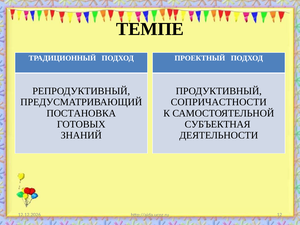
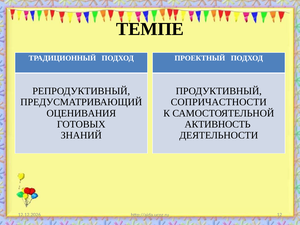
ПОСТАНОВКА: ПОСТАНОВКА -> ОЦЕНИВАНИЯ
СУБЪЕКТНАЯ: СУБЪЕКТНАЯ -> АКТИВНОСТЬ
